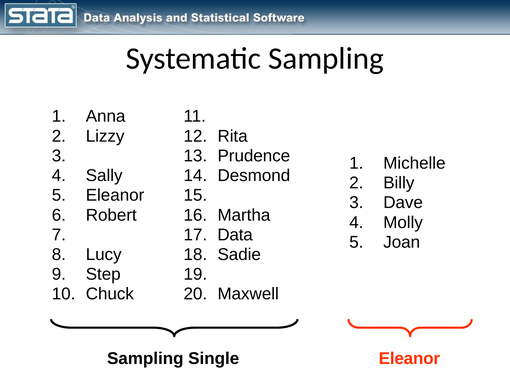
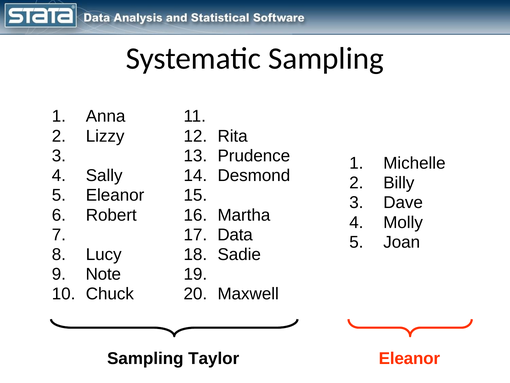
Step: Step -> Note
Single: Single -> Taylor
